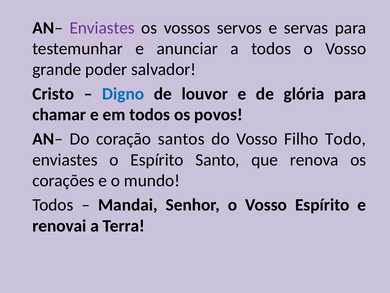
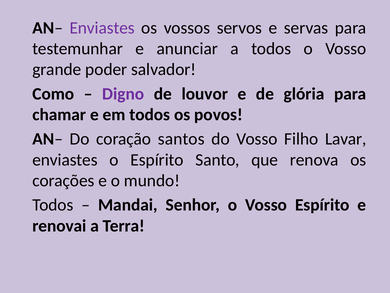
Cristo: Cristo -> Como
Digno colour: blue -> purple
Todo: Todo -> Lavar
